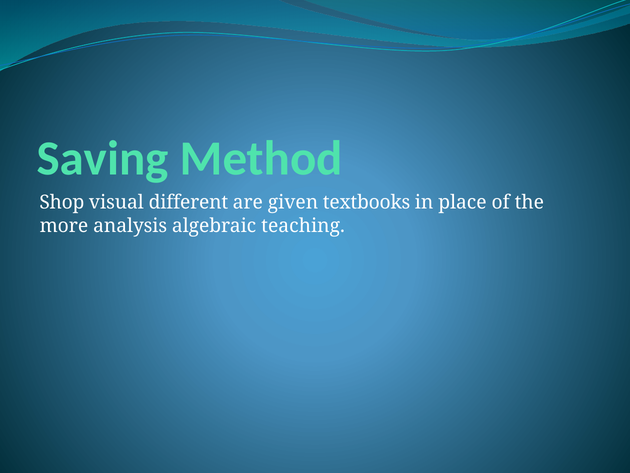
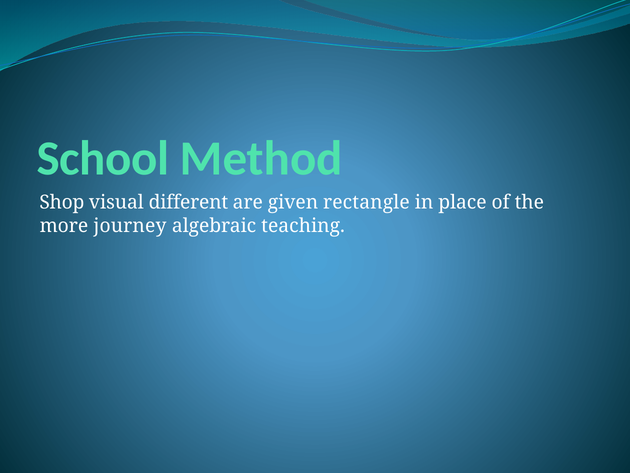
Saving: Saving -> School
textbooks: textbooks -> rectangle
analysis: analysis -> journey
